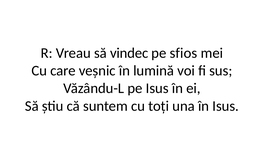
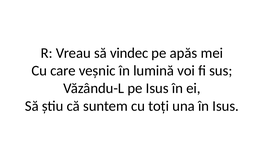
sfios: sfios -> apăs
